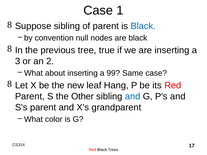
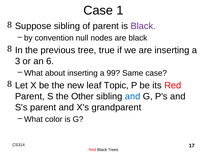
Black at (143, 26) colour: blue -> purple
2: 2 -> 6
Hang: Hang -> Topic
